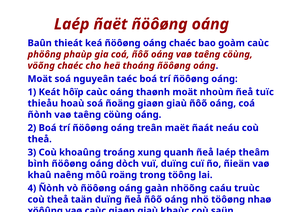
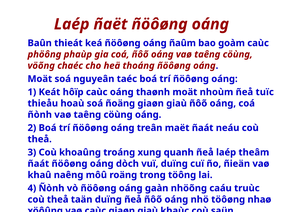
oáng chaéc: chaéc -> ñaûm
bình at (38, 164): bình -> ñaát
